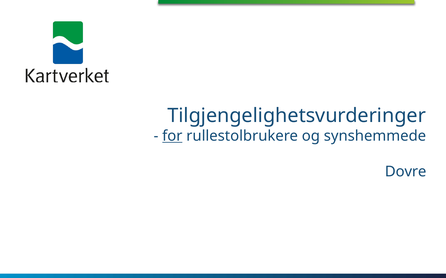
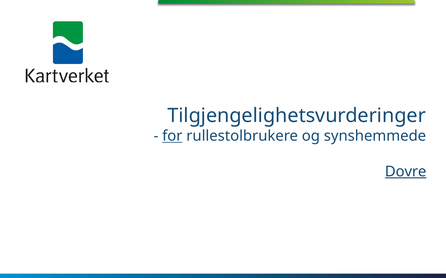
Dovre underline: none -> present
